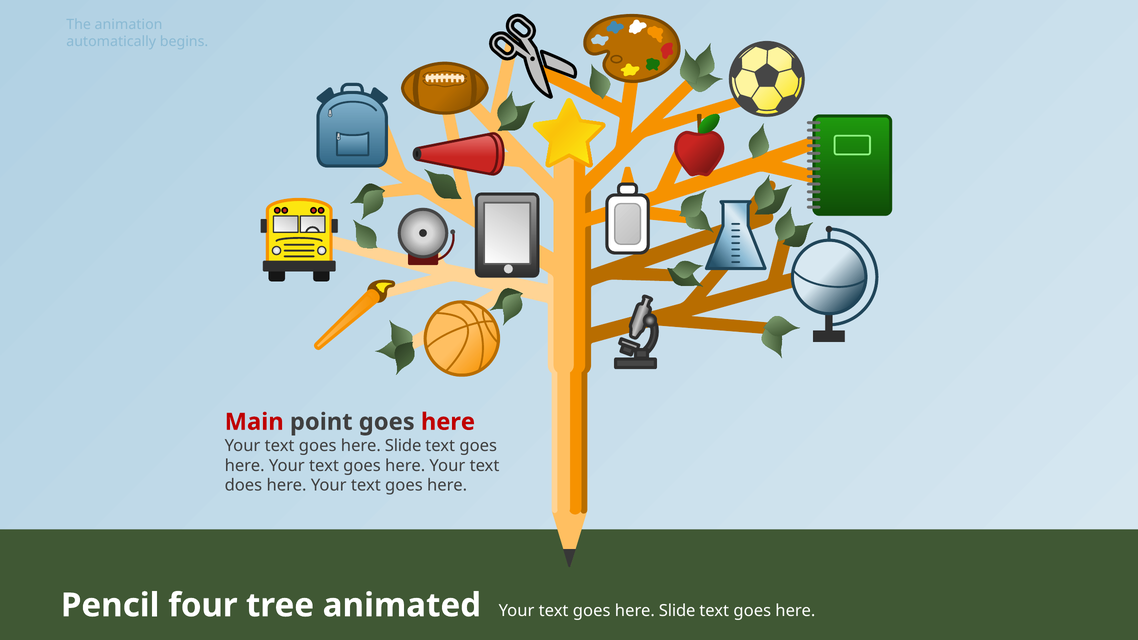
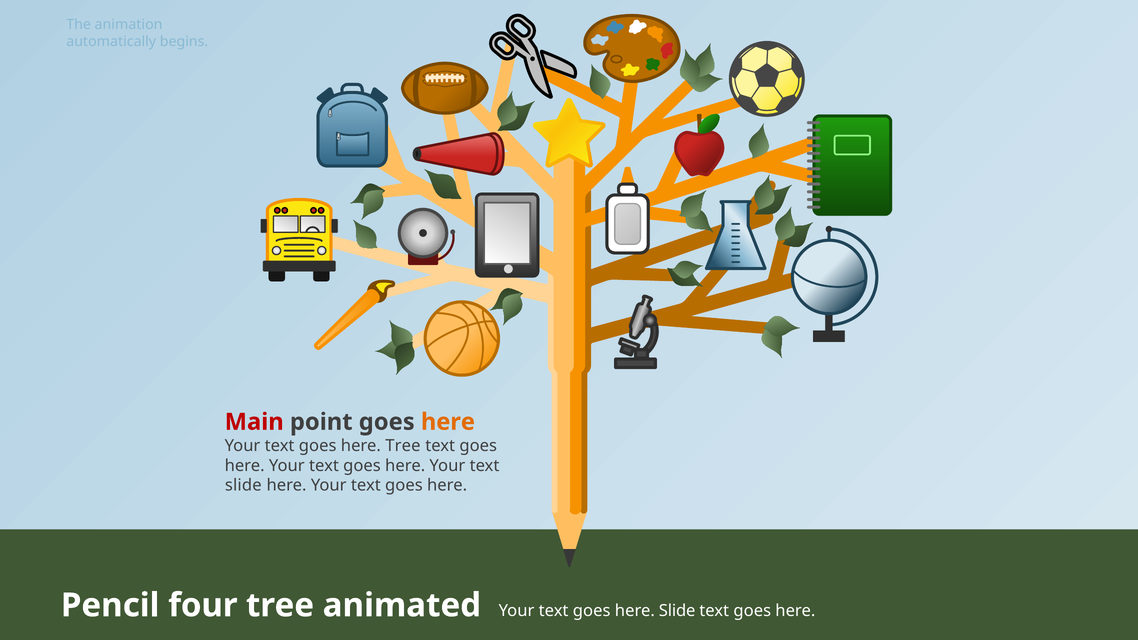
here at (448, 422) colour: red -> orange
Slide at (403, 446): Slide -> Tree
does at (243, 486): does -> slide
